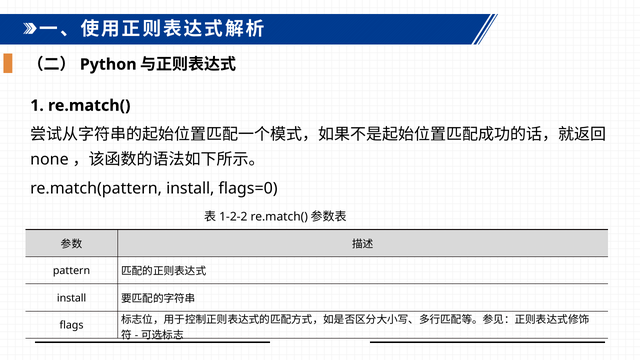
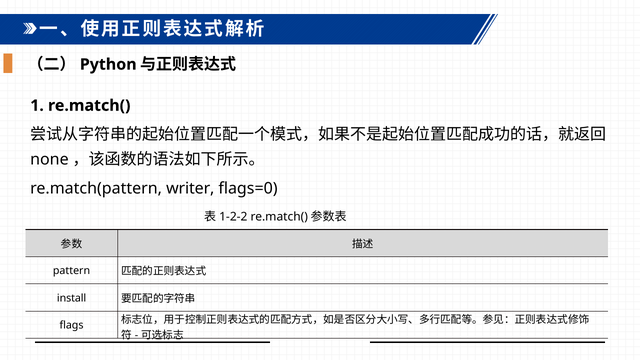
re.match(pattern install: install -> writer
